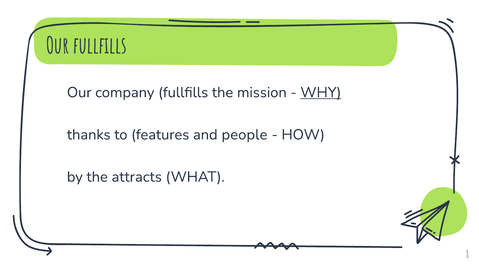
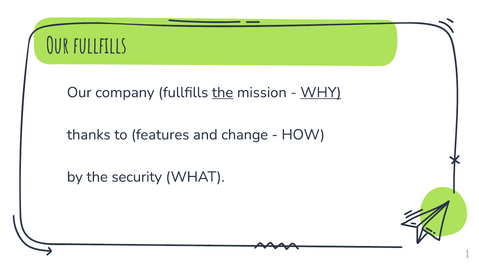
the at (223, 92) underline: none -> present
people: people -> change
attracts: attracts -> security
